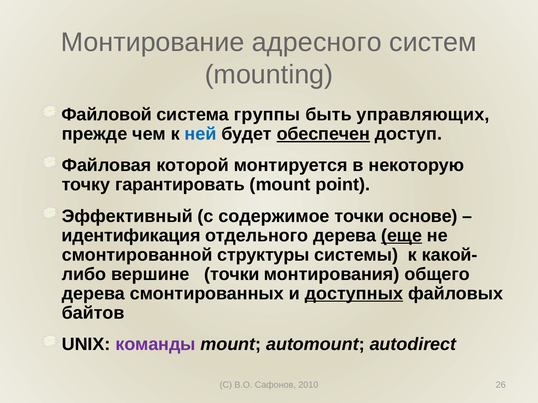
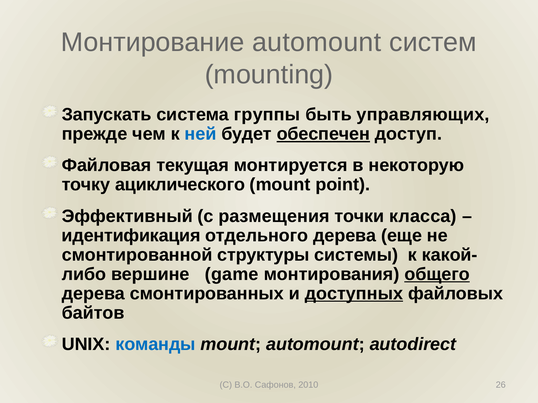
Монтирование адресного: адресного -> automount
Файловой: Файловой -> Запускать
которой: которой -> текущая
гарантировать: гарантировать -> ациклического
содержимое: содержимое -> размещения
основе: основе -> класса
еще underline: present -> none
вершине точки: точки -> game
общего underline: none -> present
команды colour: purple -> blue
